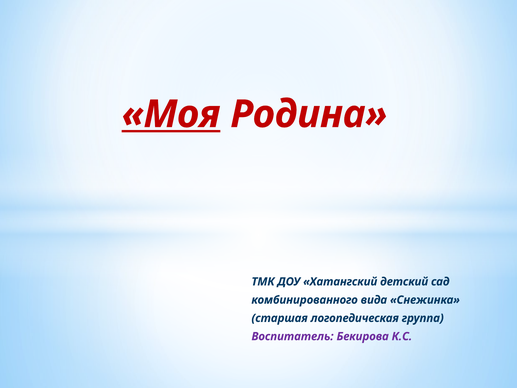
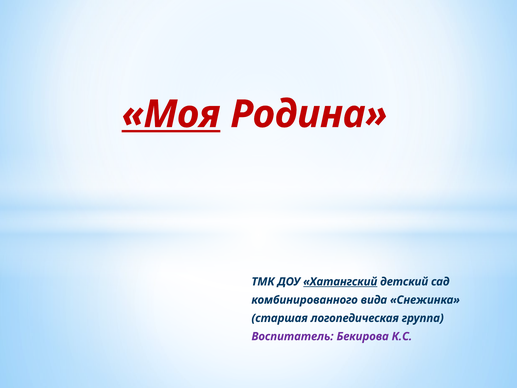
Хатангский underline: none -> present
